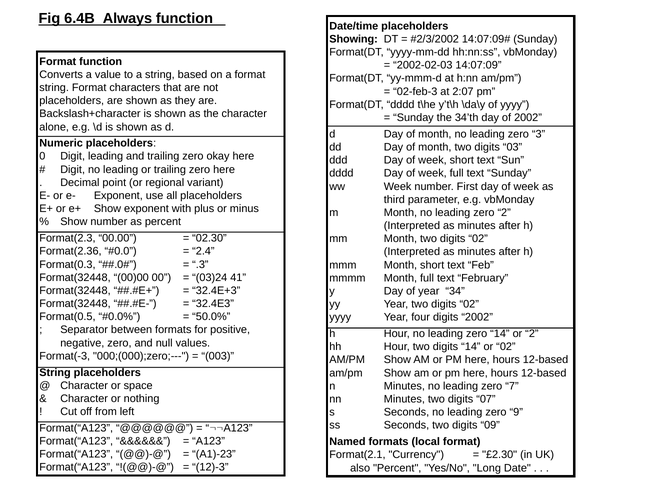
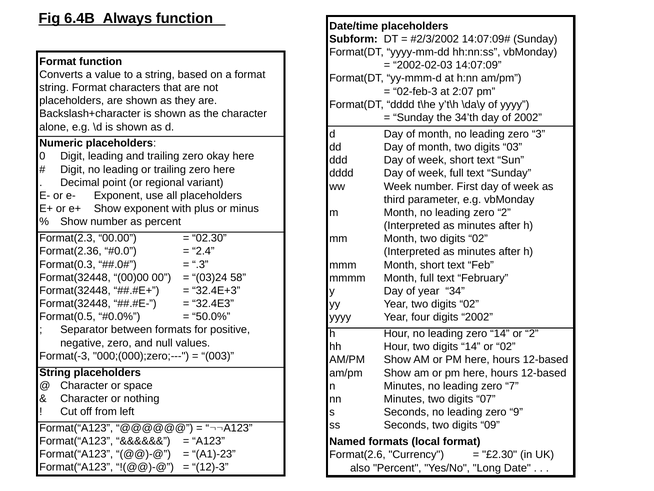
Showing: Showing -> Subform
41: 41 -> 58
Format(2.1: Format(2.1 -> Format(2.6
